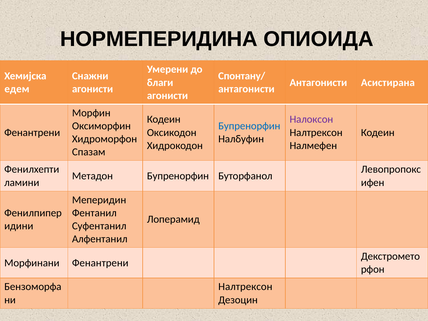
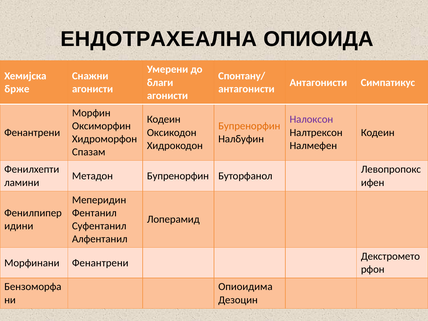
НОРМЕПЕРИДИНА: НОРМЕПЕРИДИНА -> ЕНДОТРАХЕАЛНА
Асистирана: Асистирана -> Симпатикус
едем: едем -> брже
Бупренорфин at (249, 126) colour: blue -> orange
Налтрексон at (245, 287): Налтрексон -> Опиоидима
